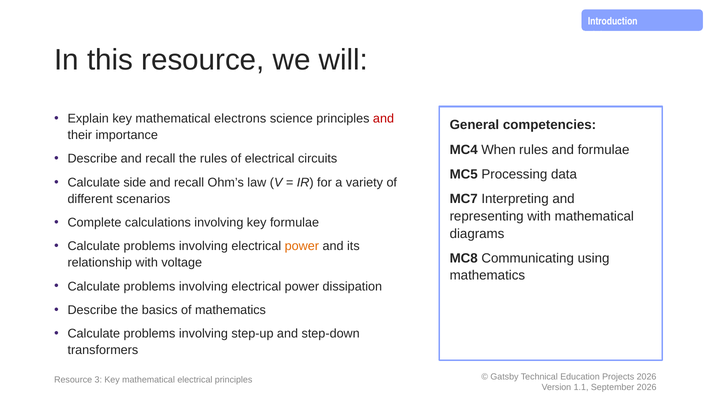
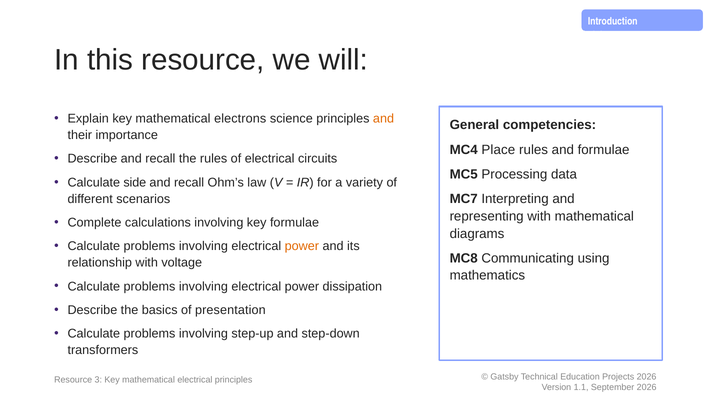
and at (384, 119) colour: red -> orange
When: When -> Place
of mathematics: mathematics -> presentation
